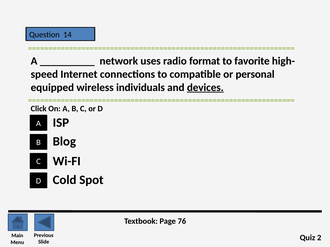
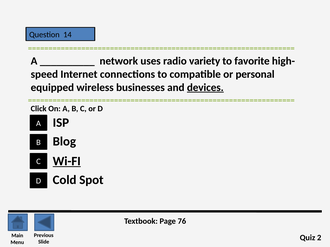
format: format -> variety
individuals: individuals -> businesses
Wi-FI underline: none -> present
